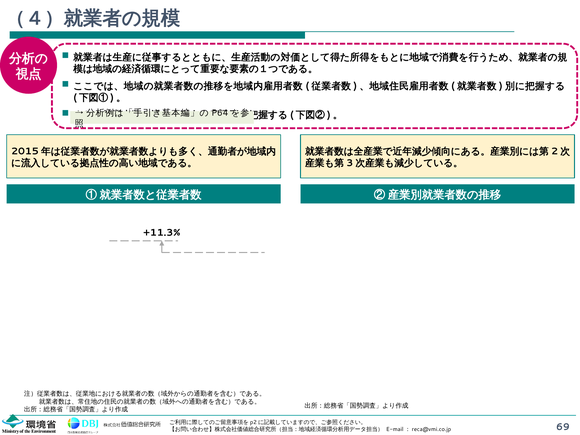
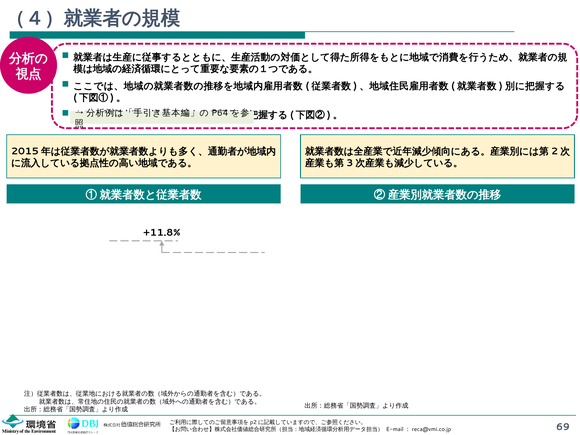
+11.3%: +11.3% -> +11.8%
